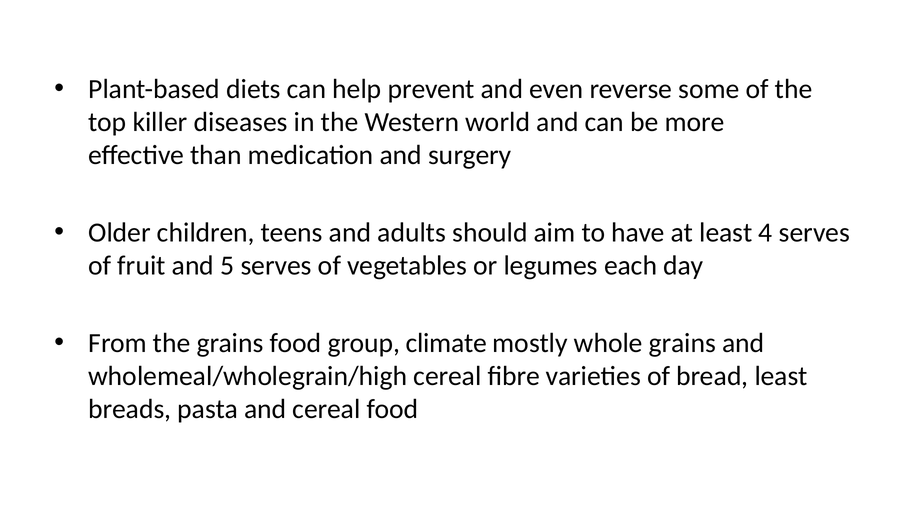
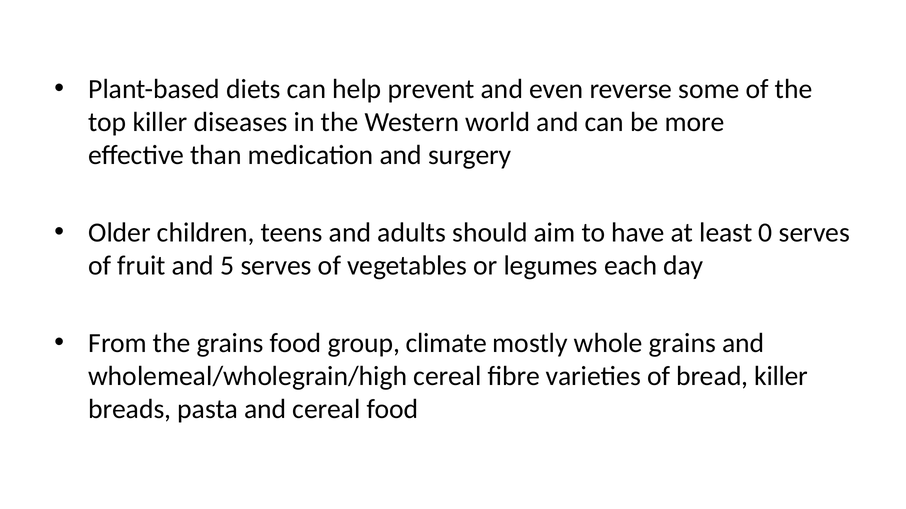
4: 4 -> 0
bread least: least -> killer
